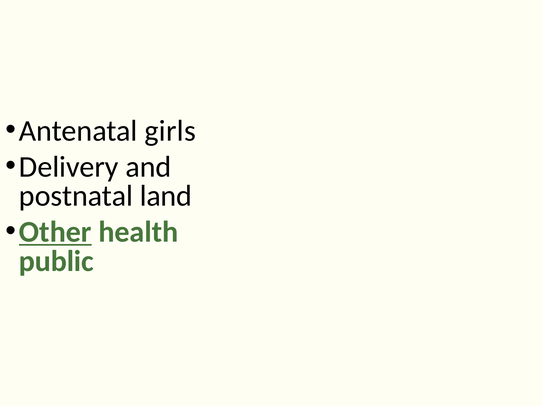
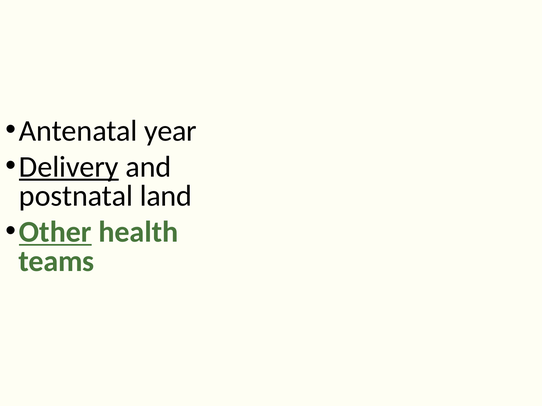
girls: girls -> year
Delivery underline: none -> present
public: public -> teams
